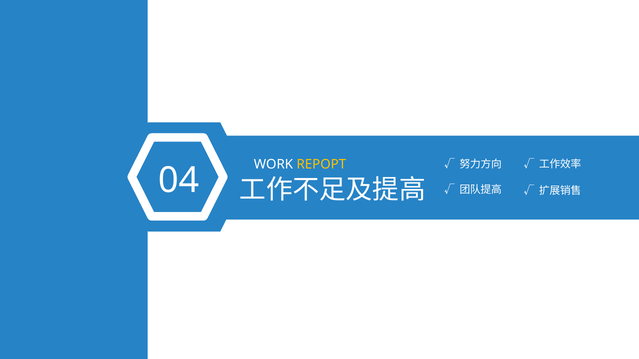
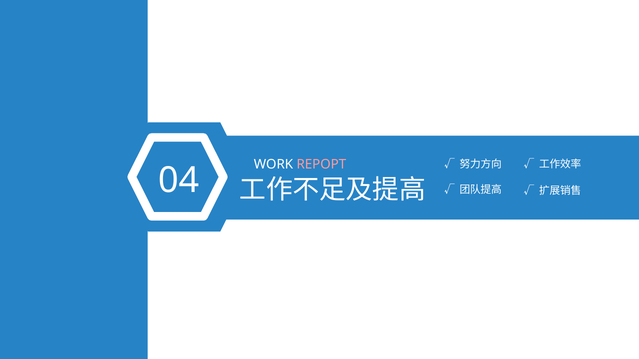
REPOPT colour: yellow -> pink
